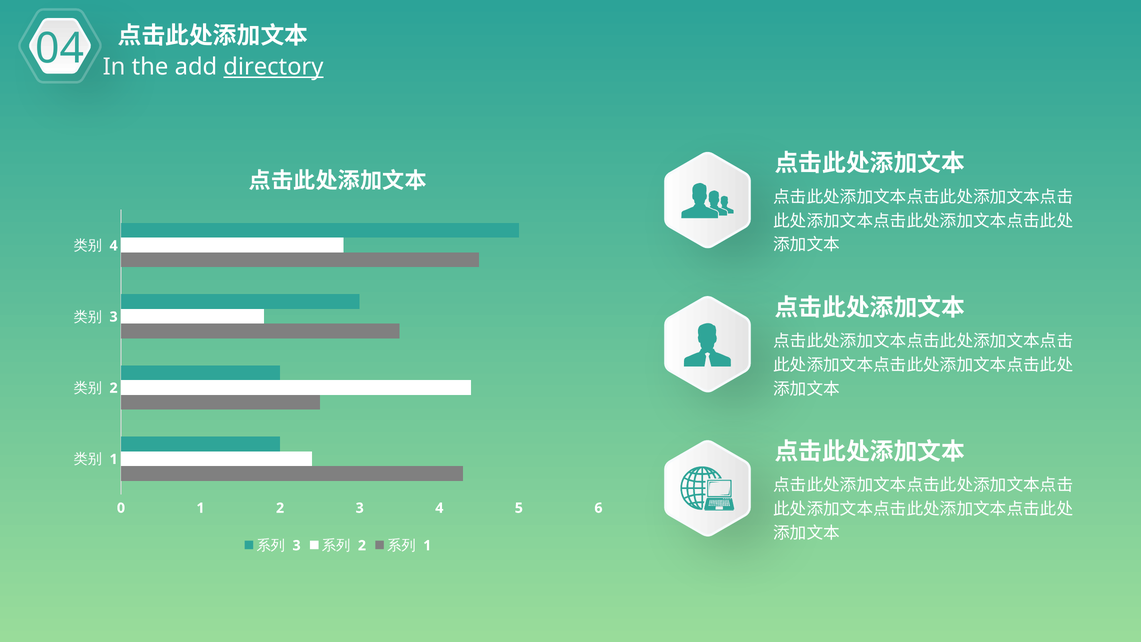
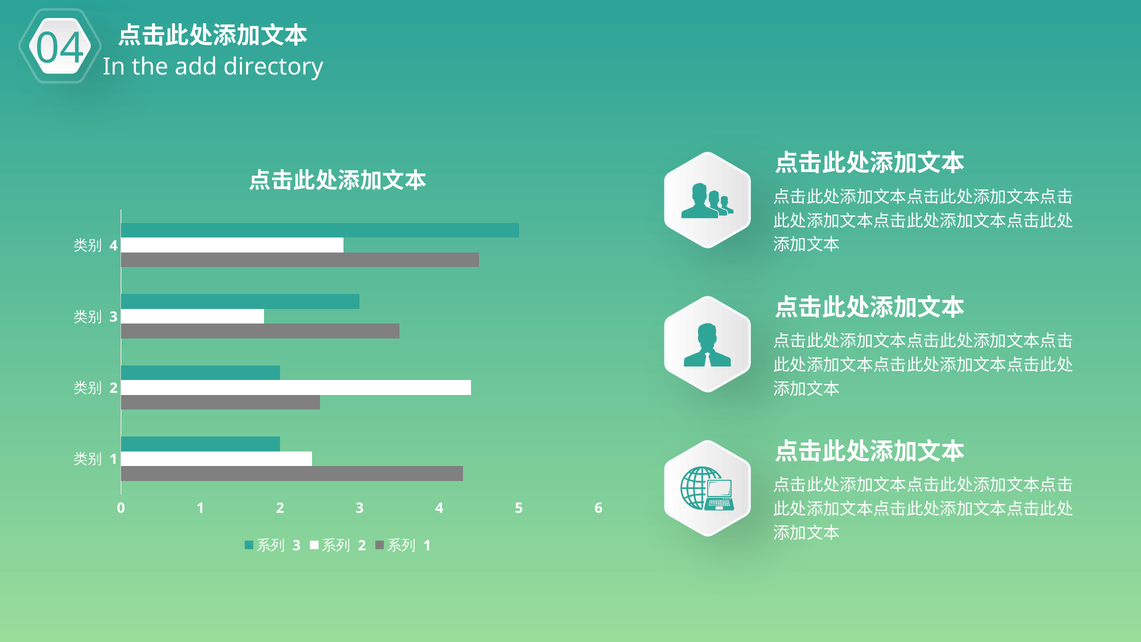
directory underline: present -> none
